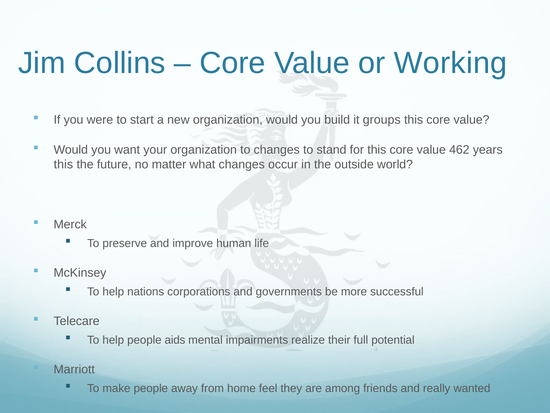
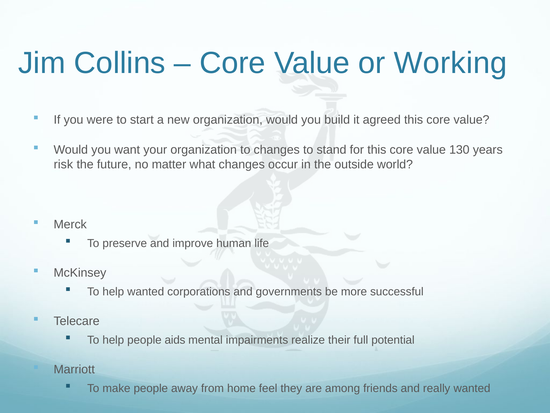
groups: groups -> agreed
462: 462 -> 130
this at (63, 164): this -> risk
help nations: nations -> wanted
